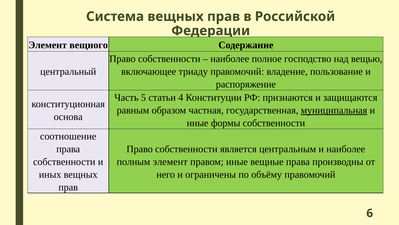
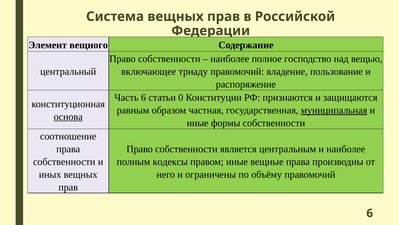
Часть 5: 5 -> 6
4: 4 -> 0
основа underline: none -> present
полным элемент: элемент -> кодексы
